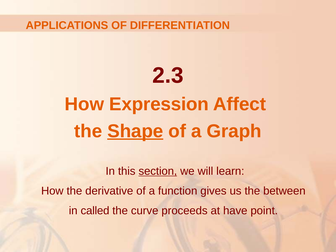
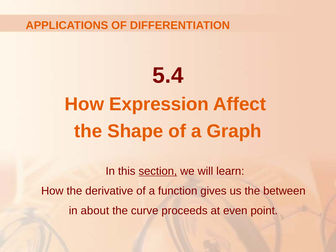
2.3: 2.3 -> 5.4
Shape underline: present -> none
called: called -> about
have: have -> even
